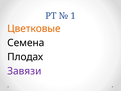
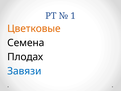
Завязи colour: purple -> blue
